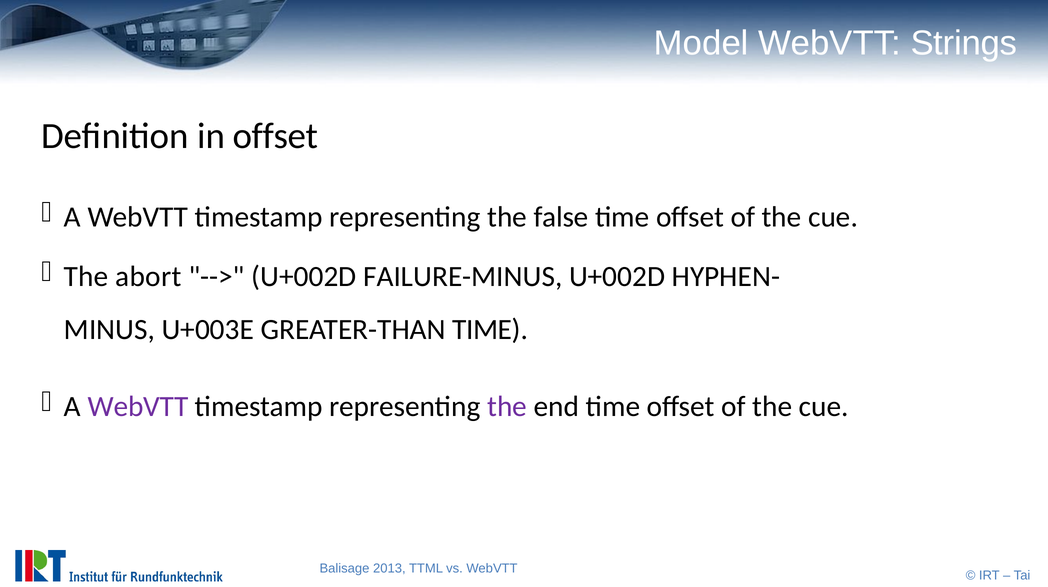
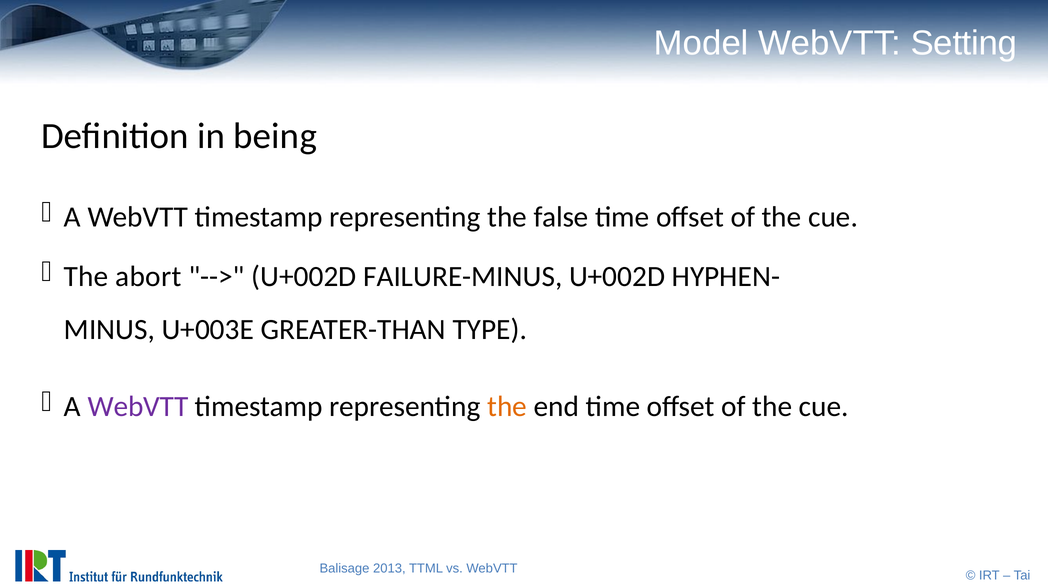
Strings: Strings -> Setting
in offset: offset -> being
GREATER-THAN TIME: TIME -> TYPE
the at (507, 407) colour: purple -> orange
